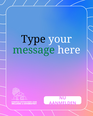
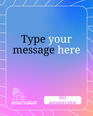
message colour: green -> black
